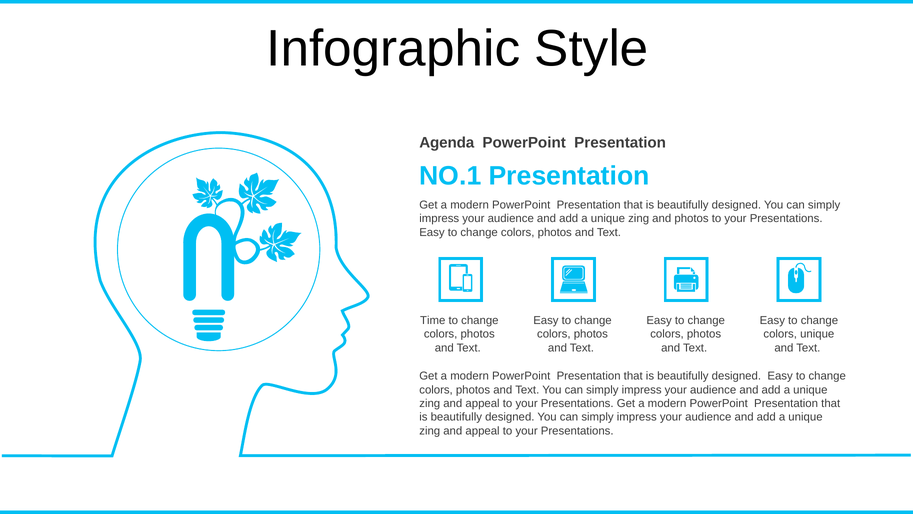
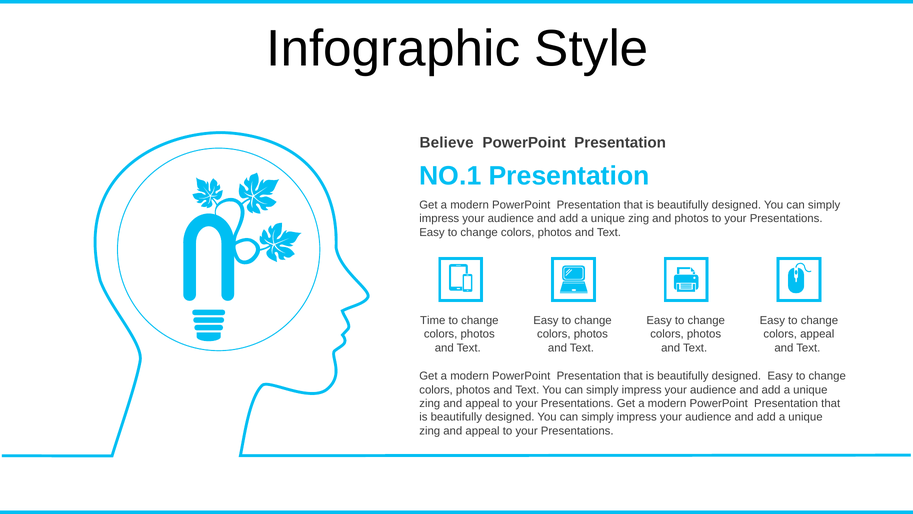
Agenda: Agenda -> Believe
colors unique: unique -> appeal
